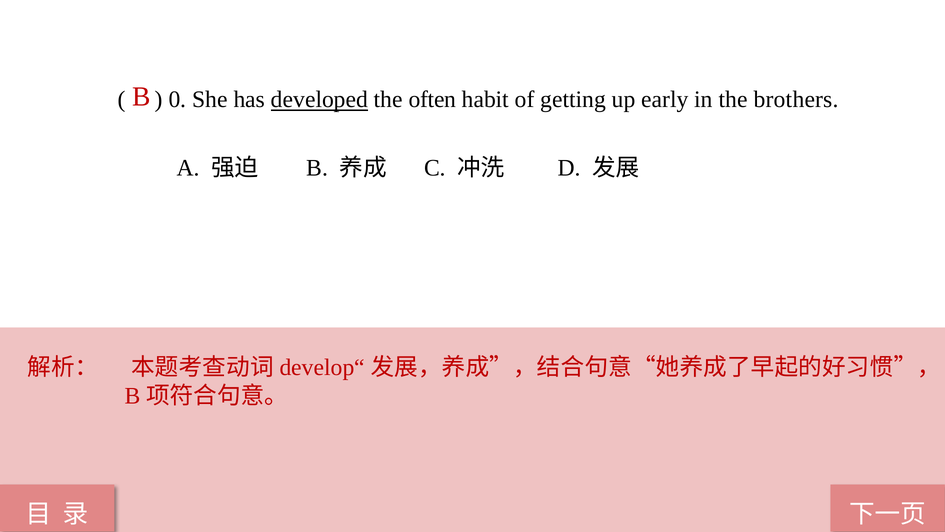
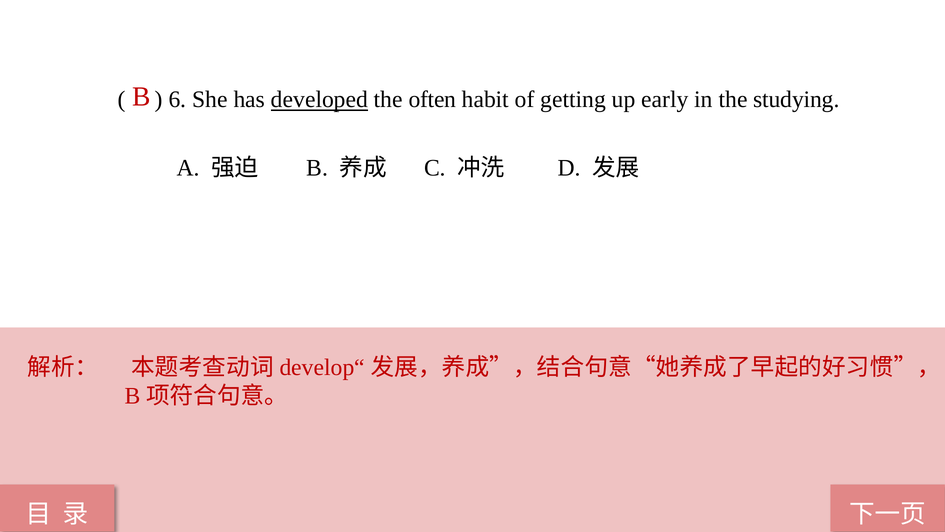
0: 0 -> 6
brothers: brothers -> studying
